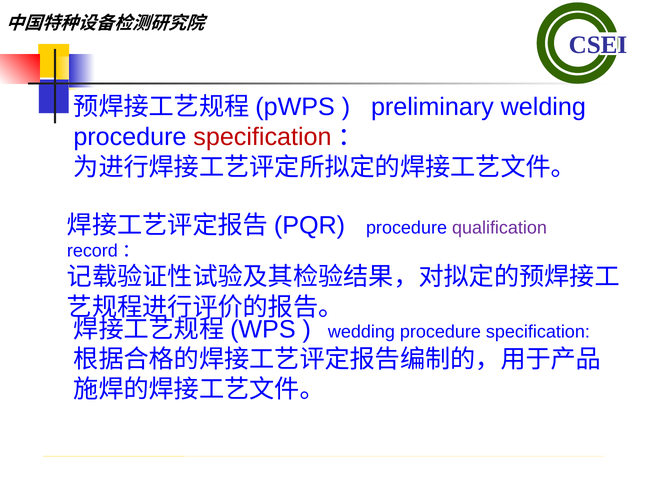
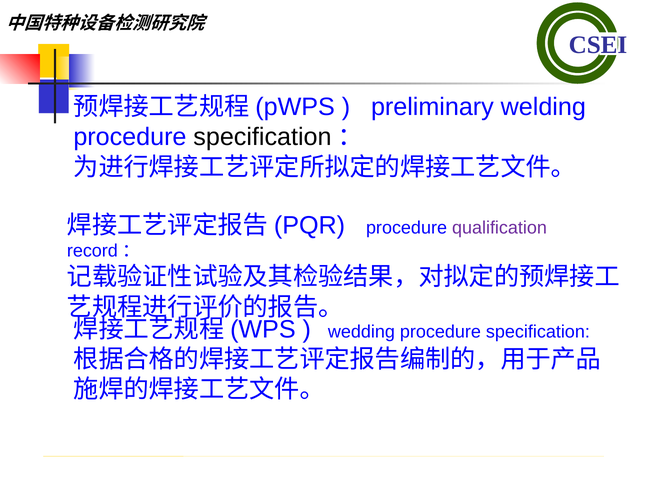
specification at (262, 137) colour: red -> black
